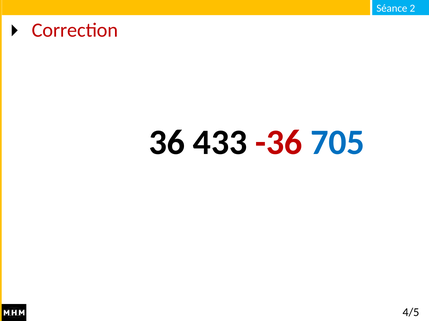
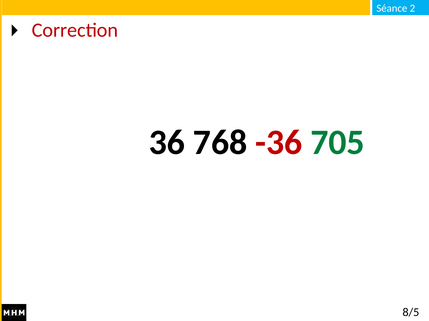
433: 433 -> 768
705 colour: blue -> green
4/5: 4/5 -> 8/5
